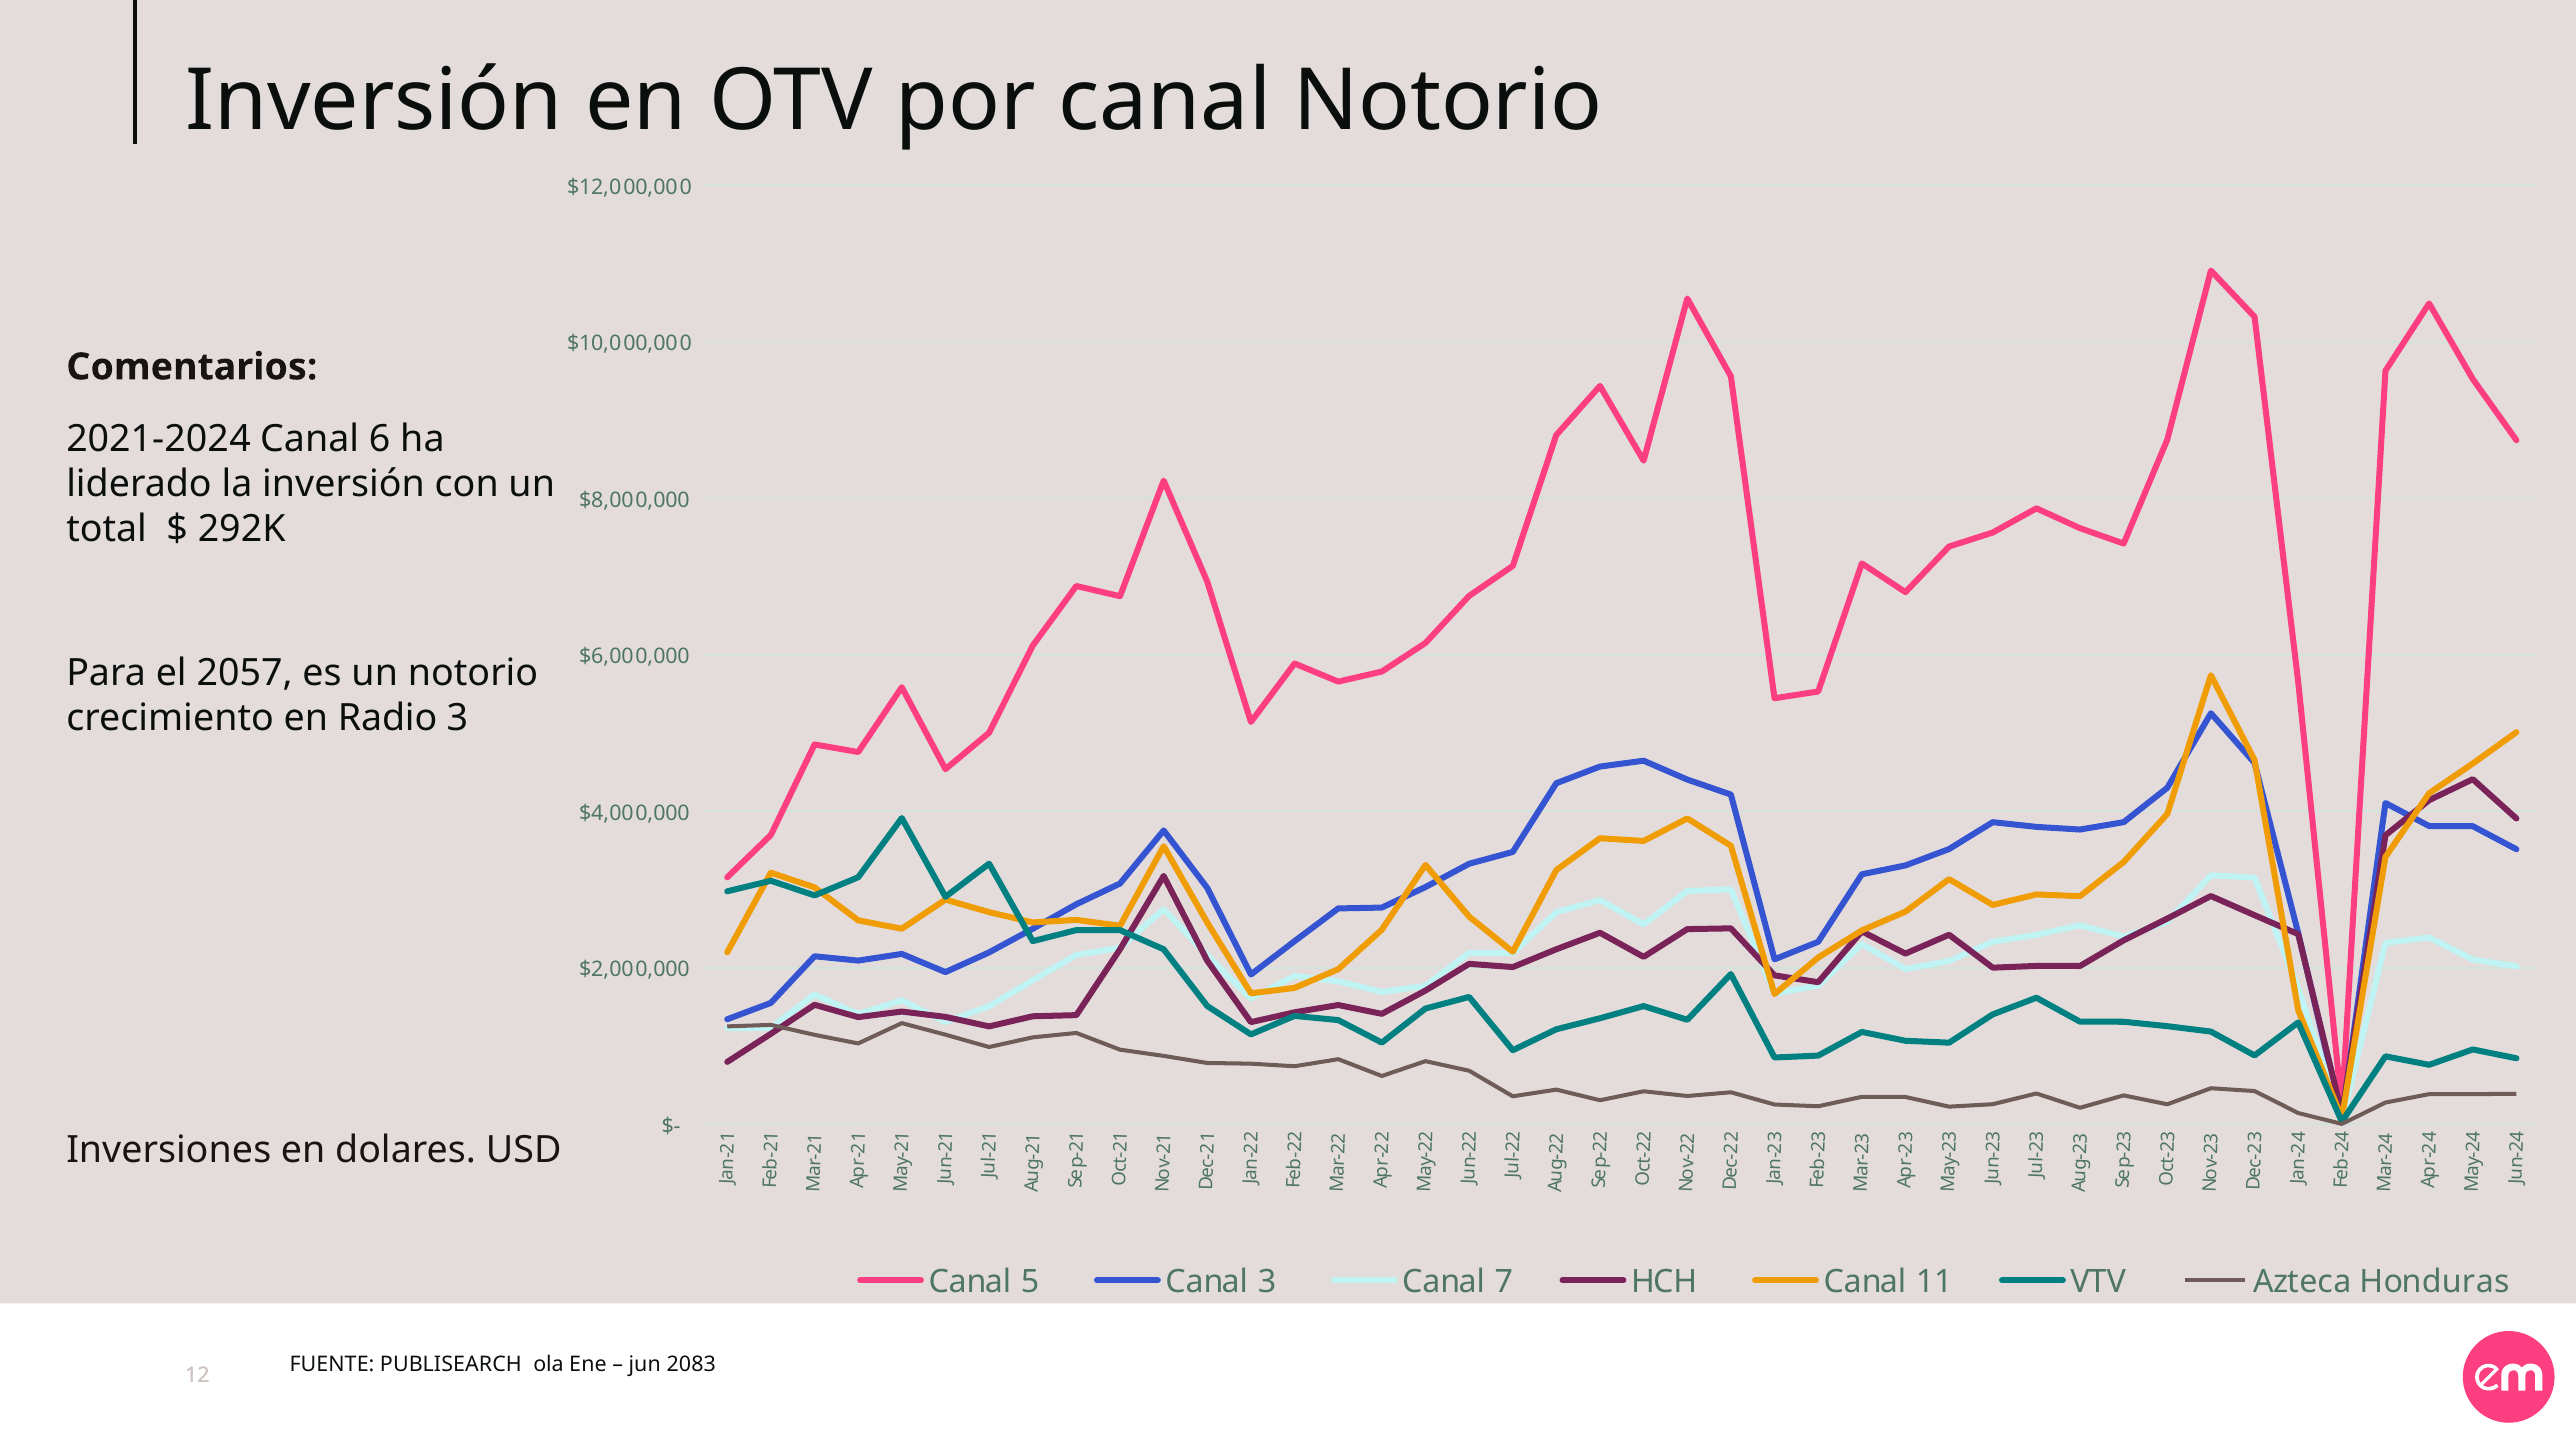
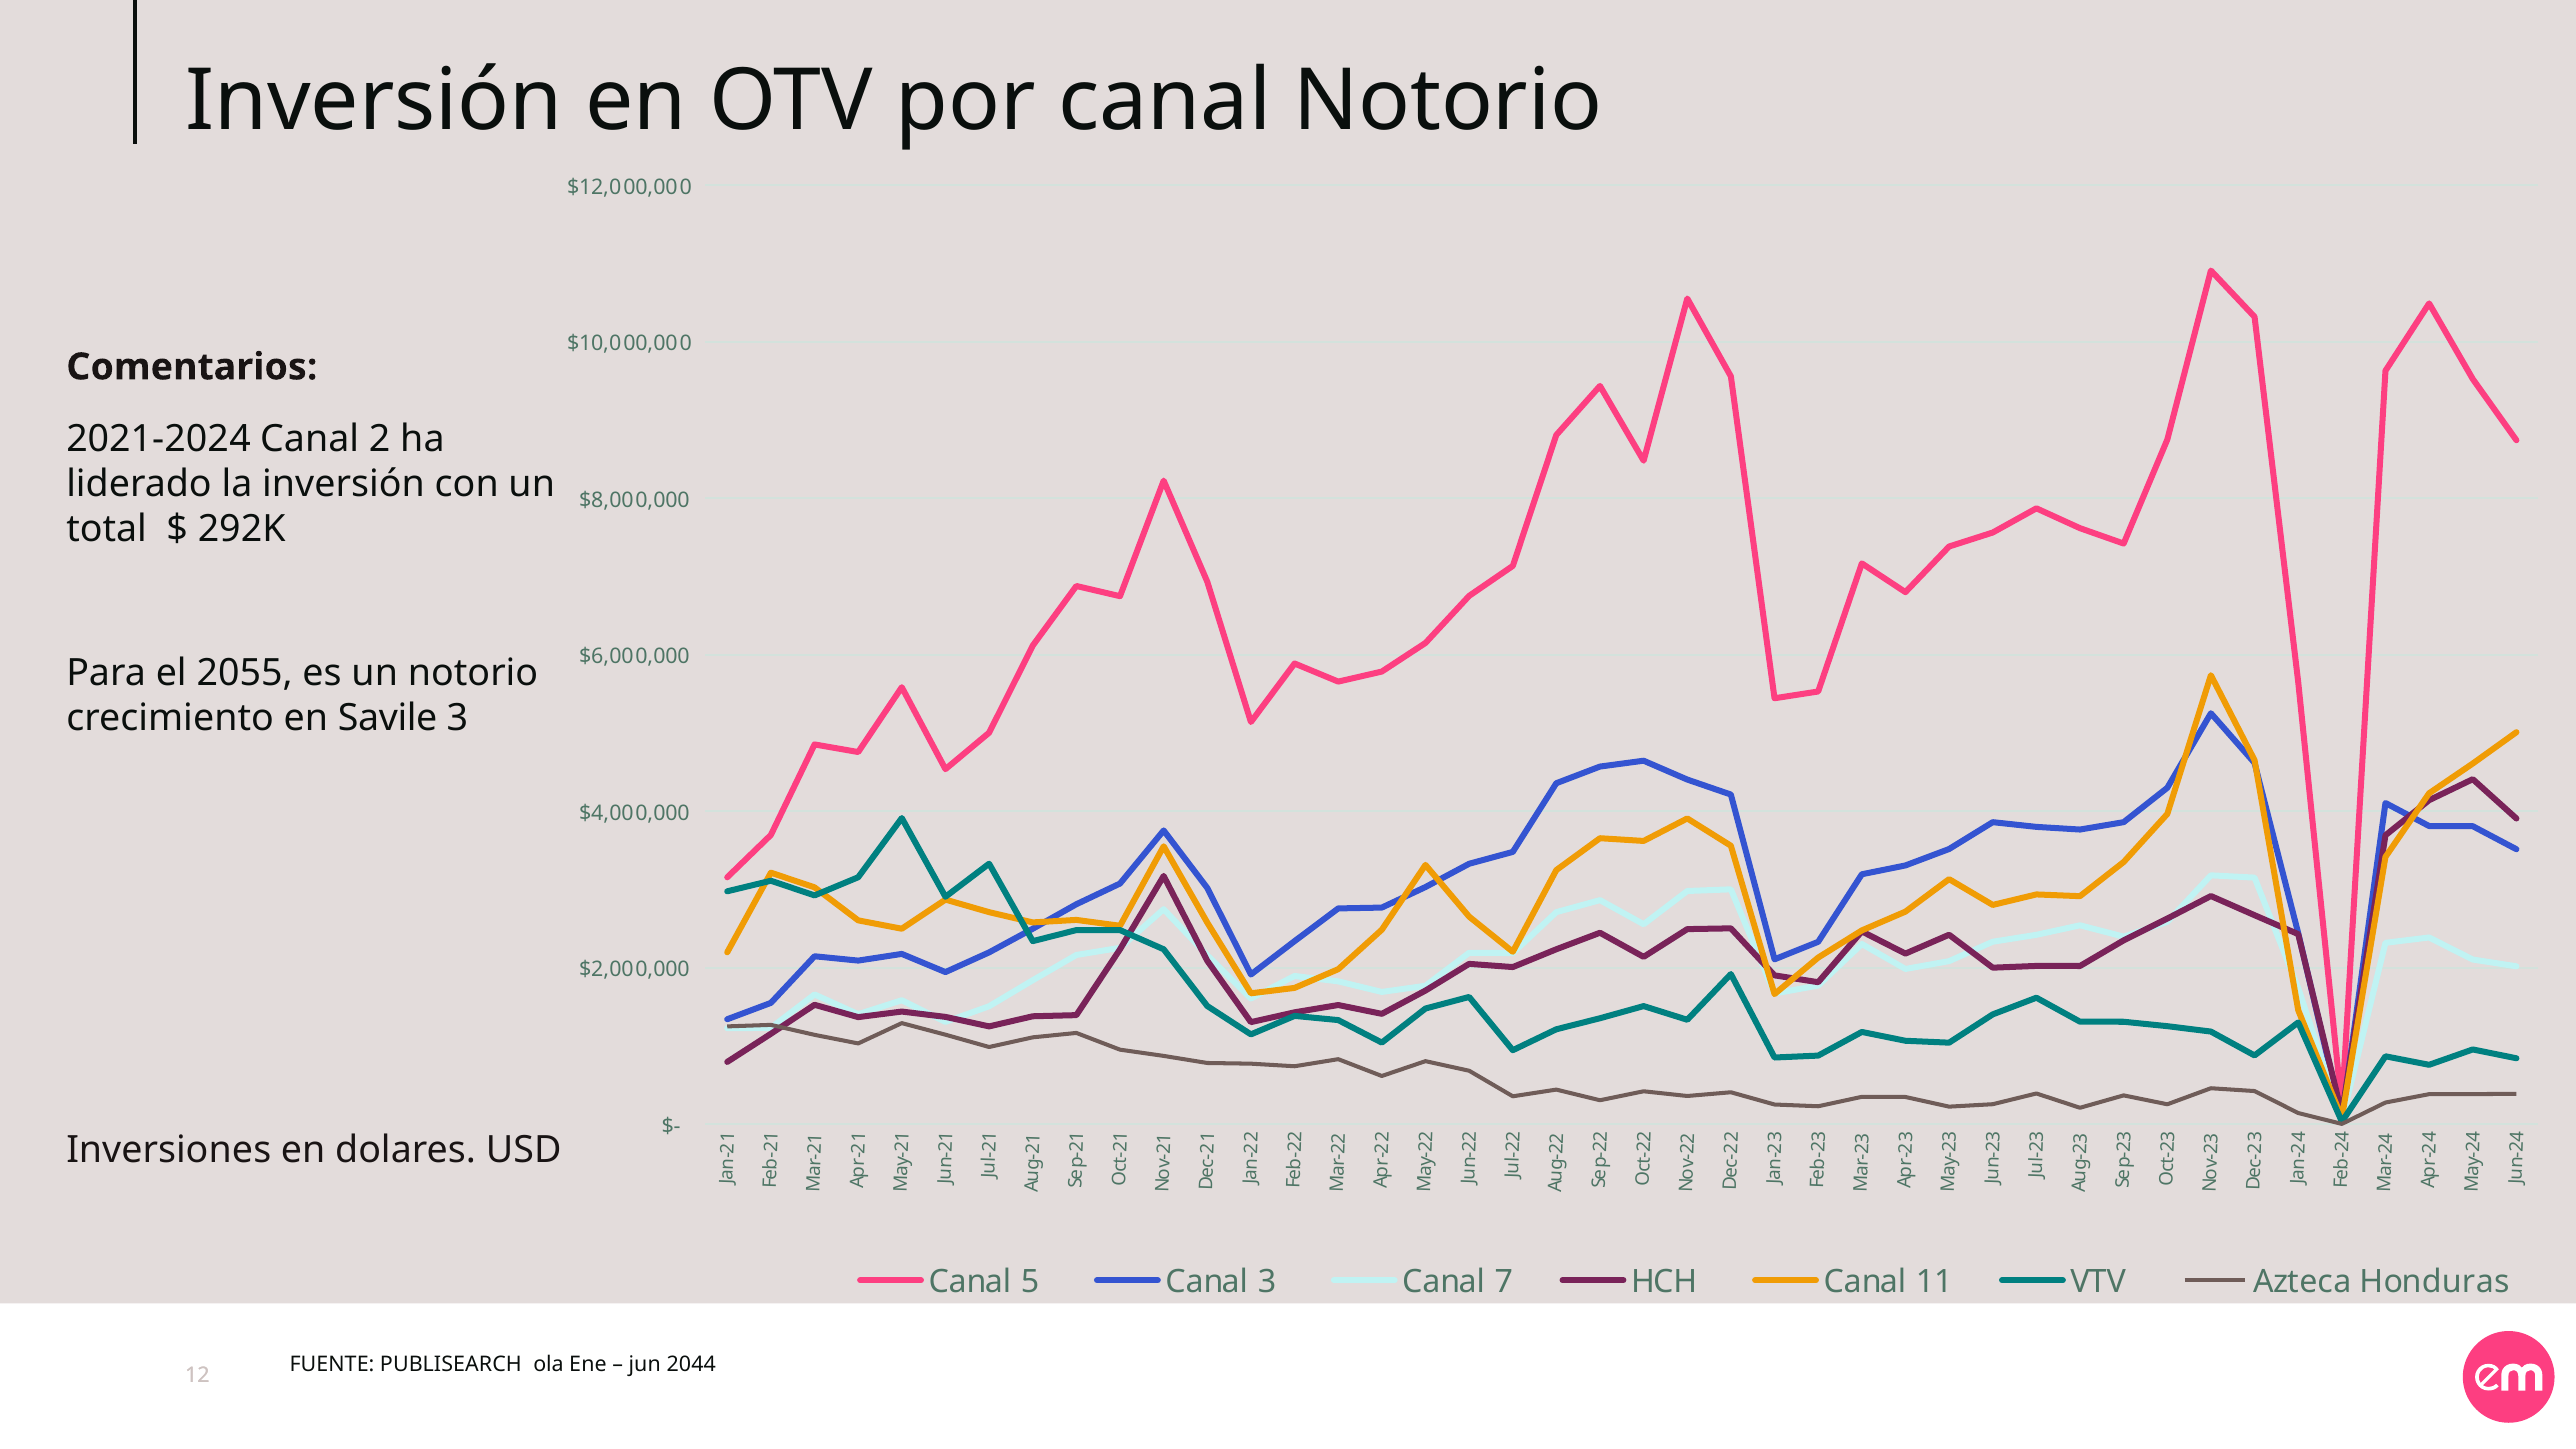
Canal 6: 6 -> 2
2057: 2057 -> 2055
Radio: Radio -> Savile
2083: 2083 -> 2044
